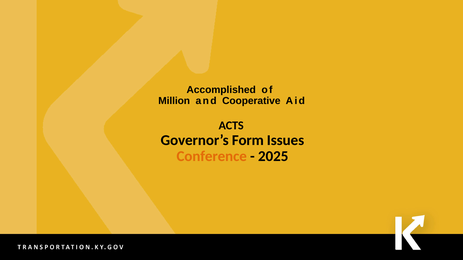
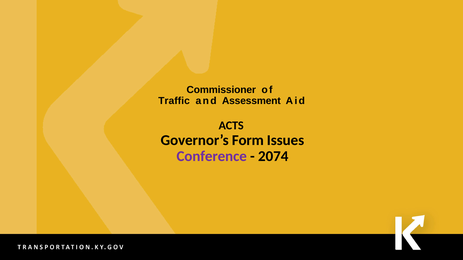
Accomplished: Accomplished -> Commissioner
Million: Million -> Traffic
Cooperative: Cooperative -> Assessment
Conference colour: orange -> purple
2025: 2025 -> 2074
